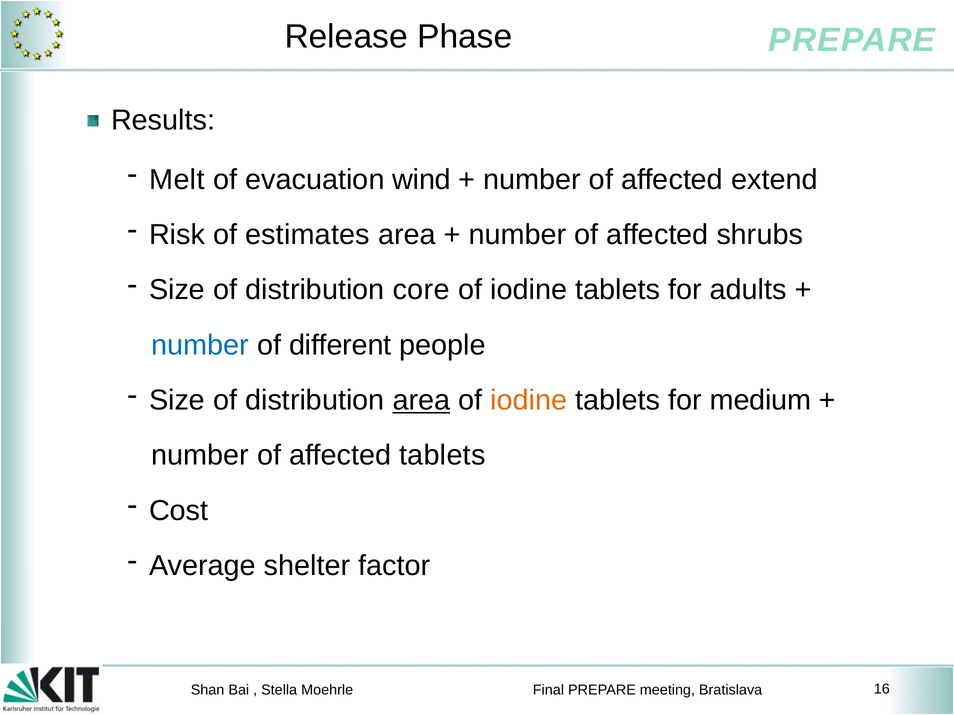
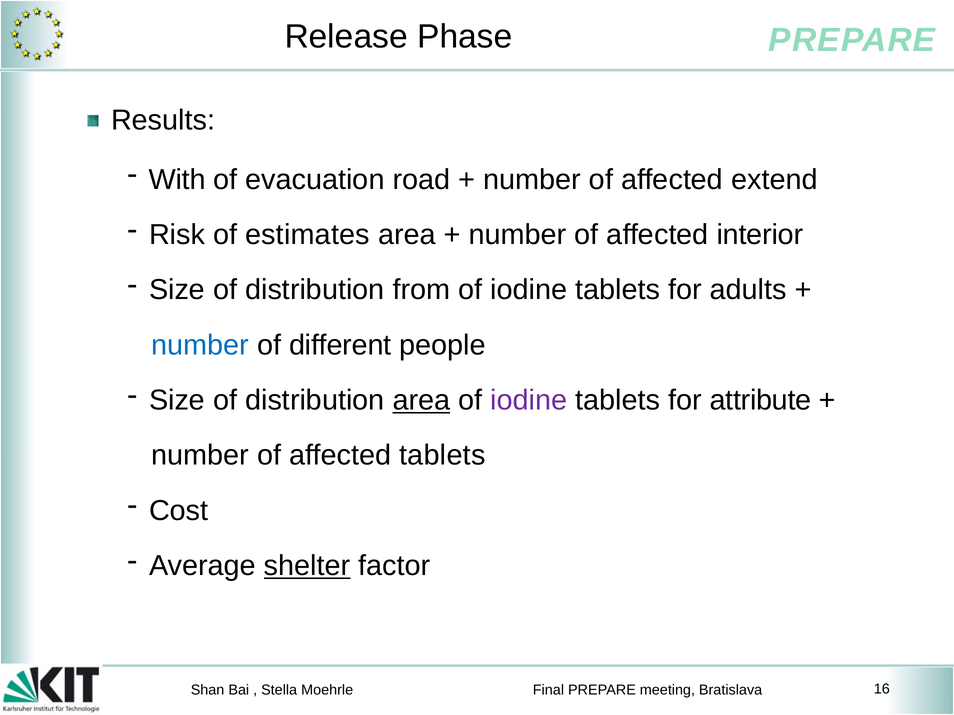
Melt: Melt -> With
wind: wind -> road
shrubs: shrubs -> interior
core: core -> from
iodine at (529, 400) colour: orange -> purple
medium: medium -> attribute
shelter underline: none -> present
